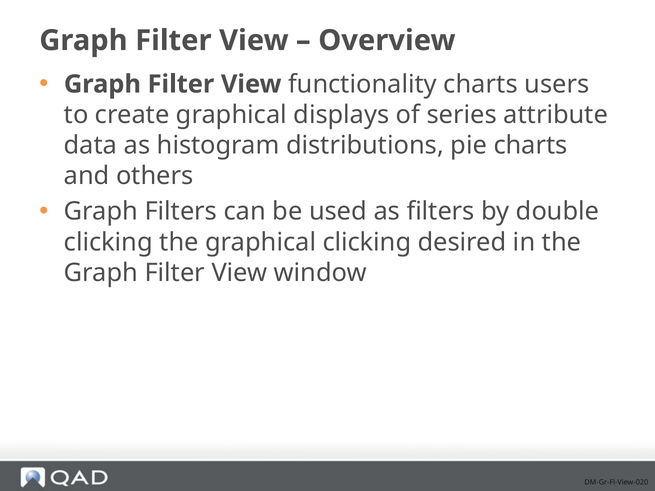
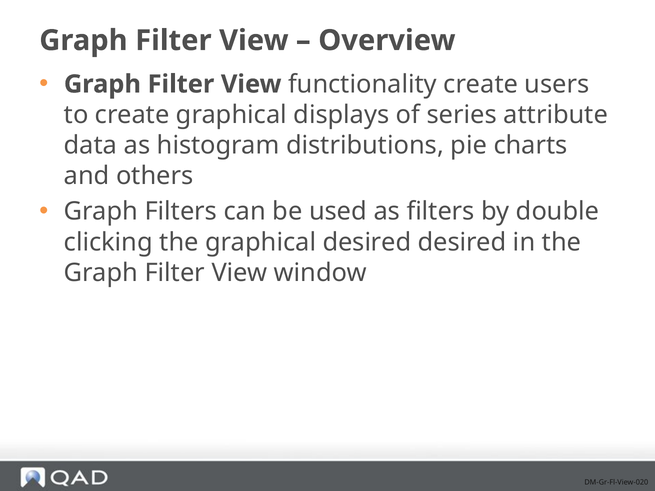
functionality charts: charts -> create
graphical clicking: clicking -> desired
